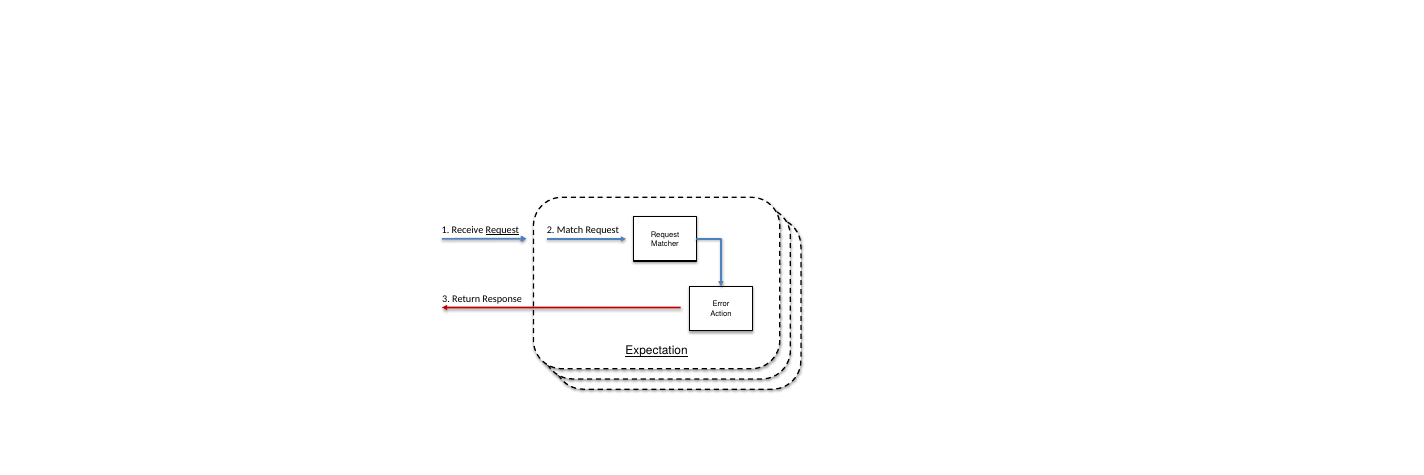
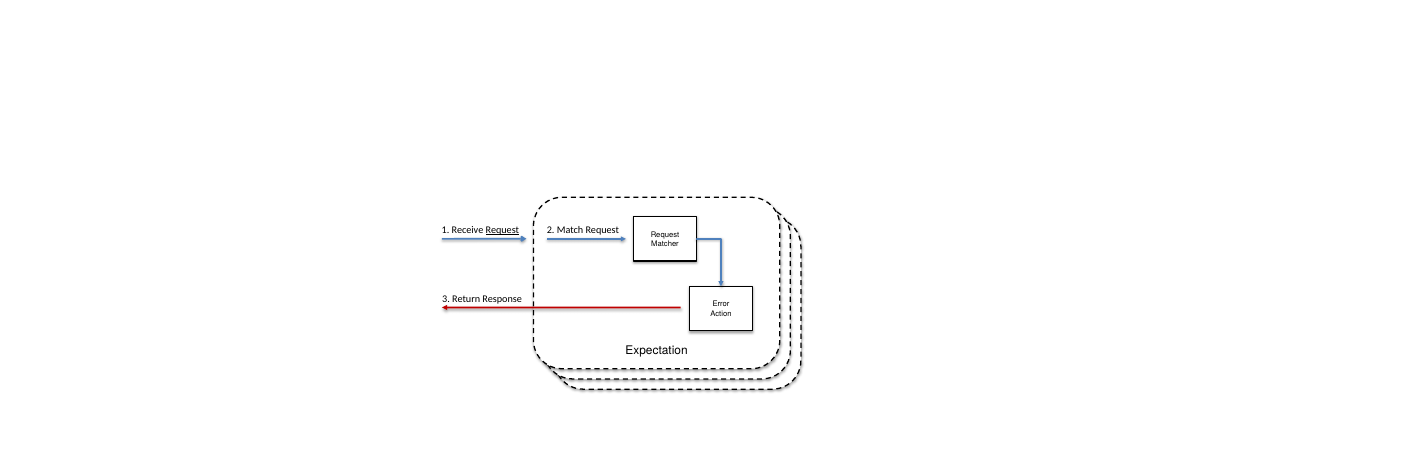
Expectation at (657, 351) underline: present -> none
